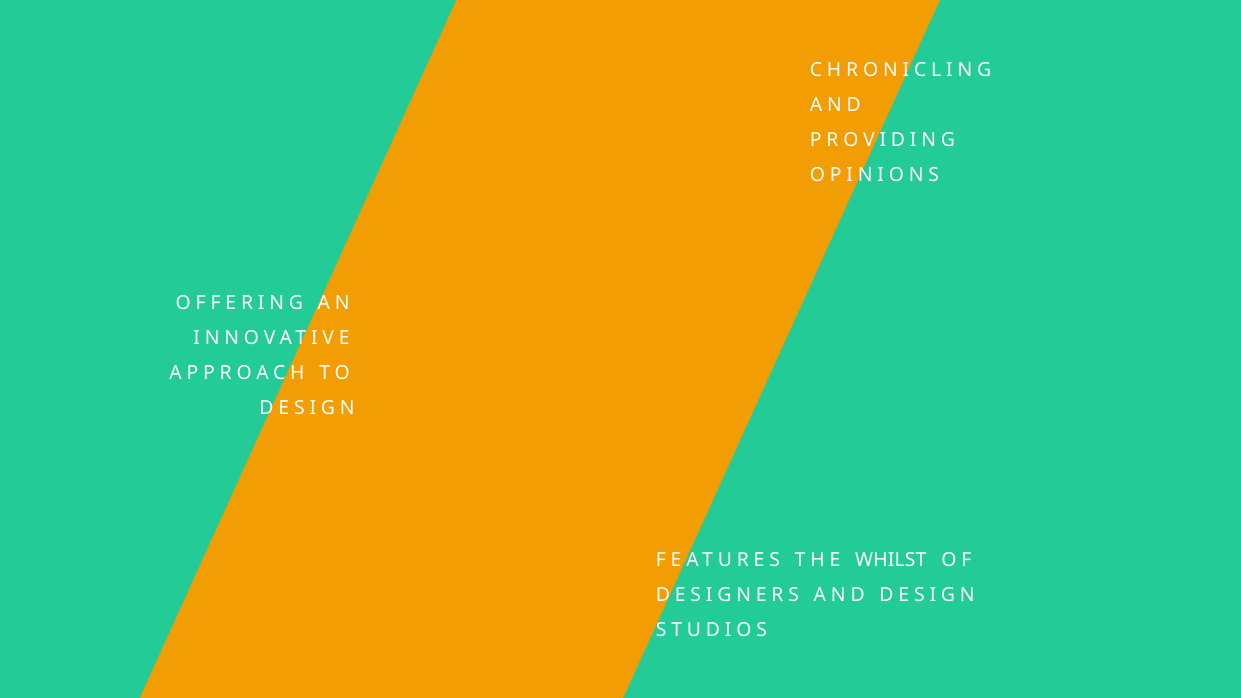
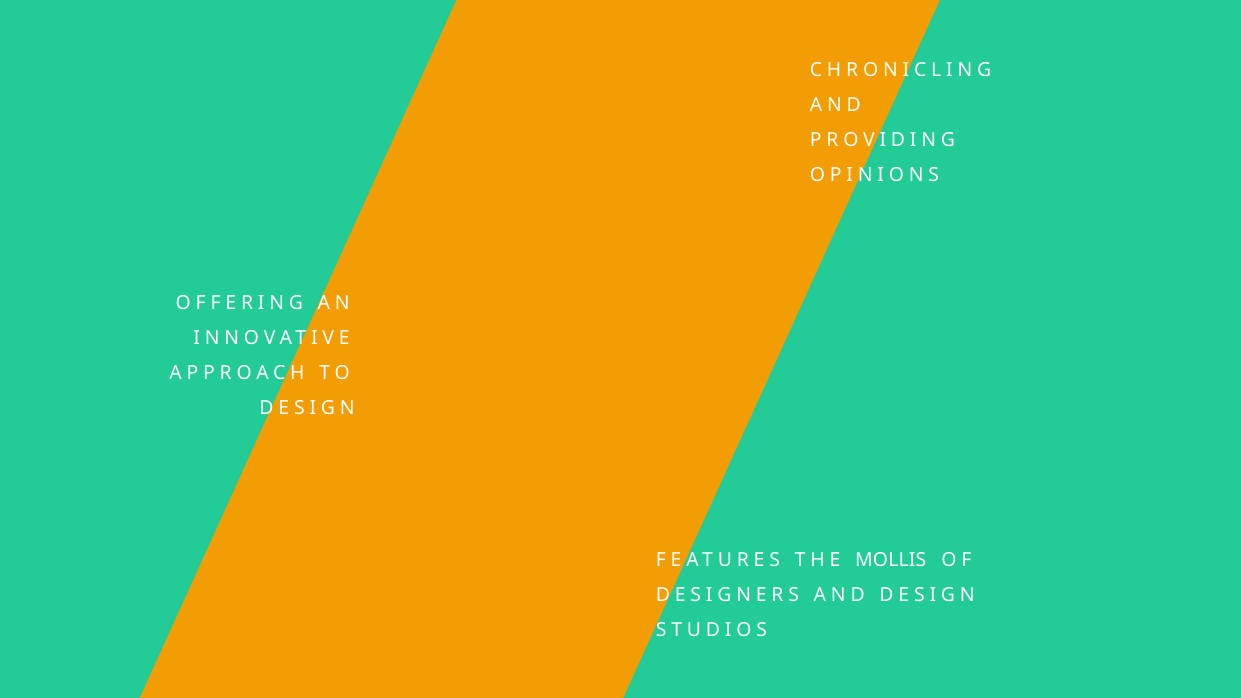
WHILST: WHILST -> MOLLIS
